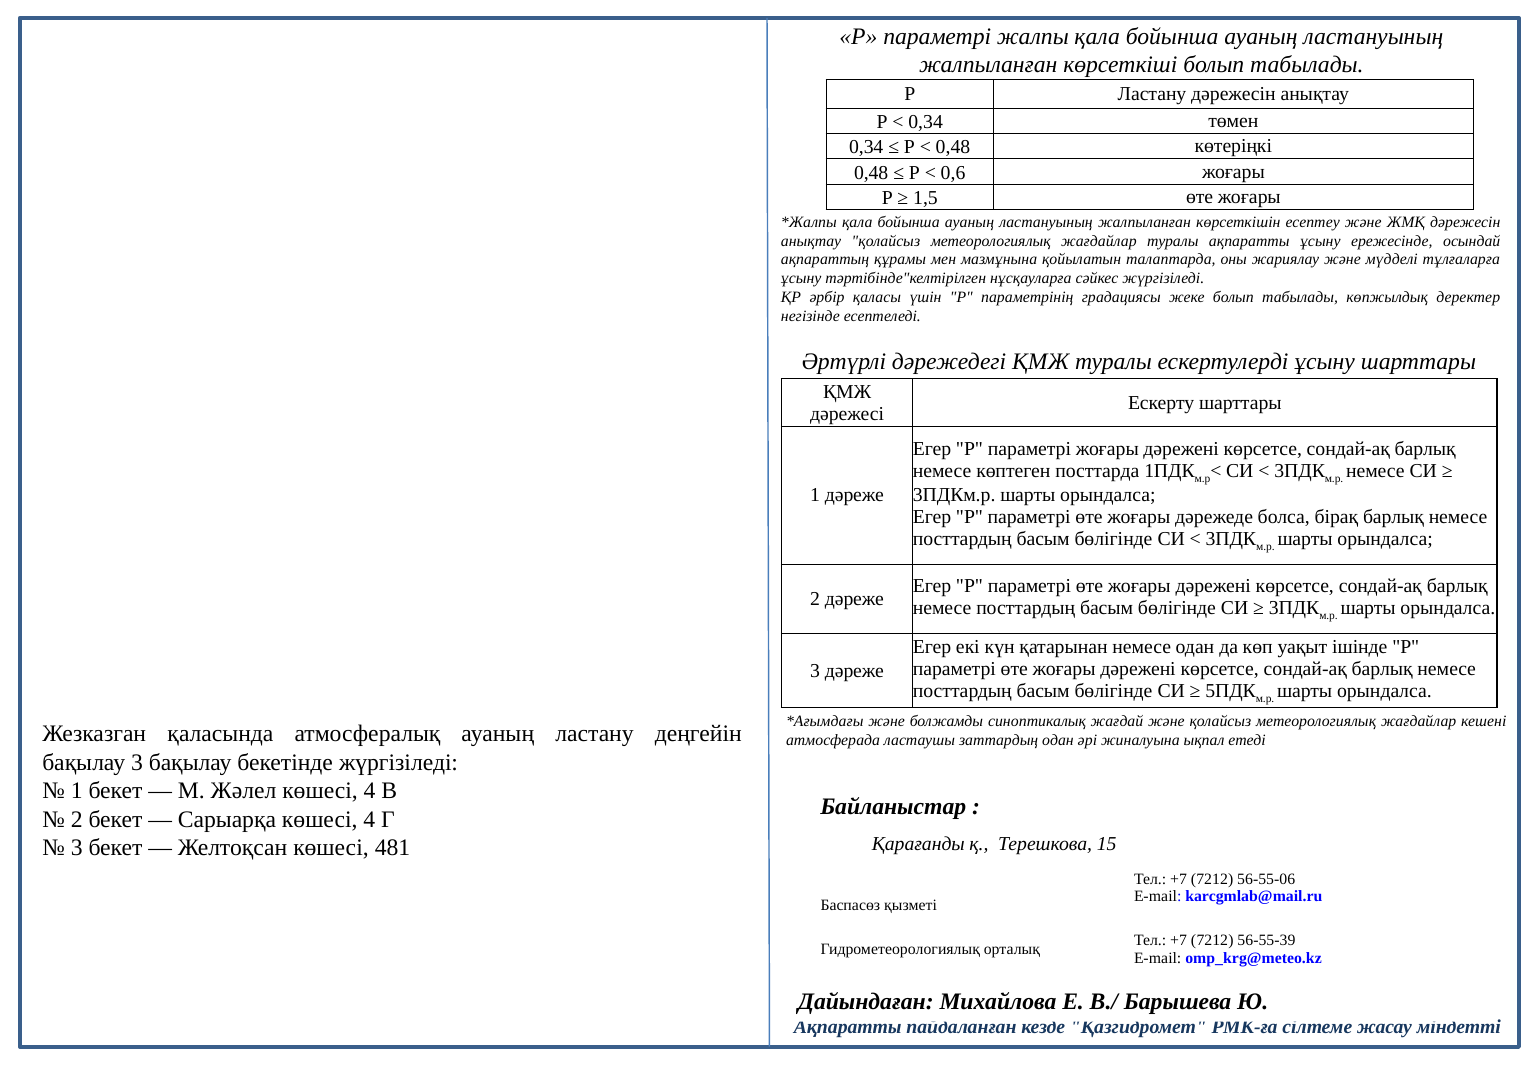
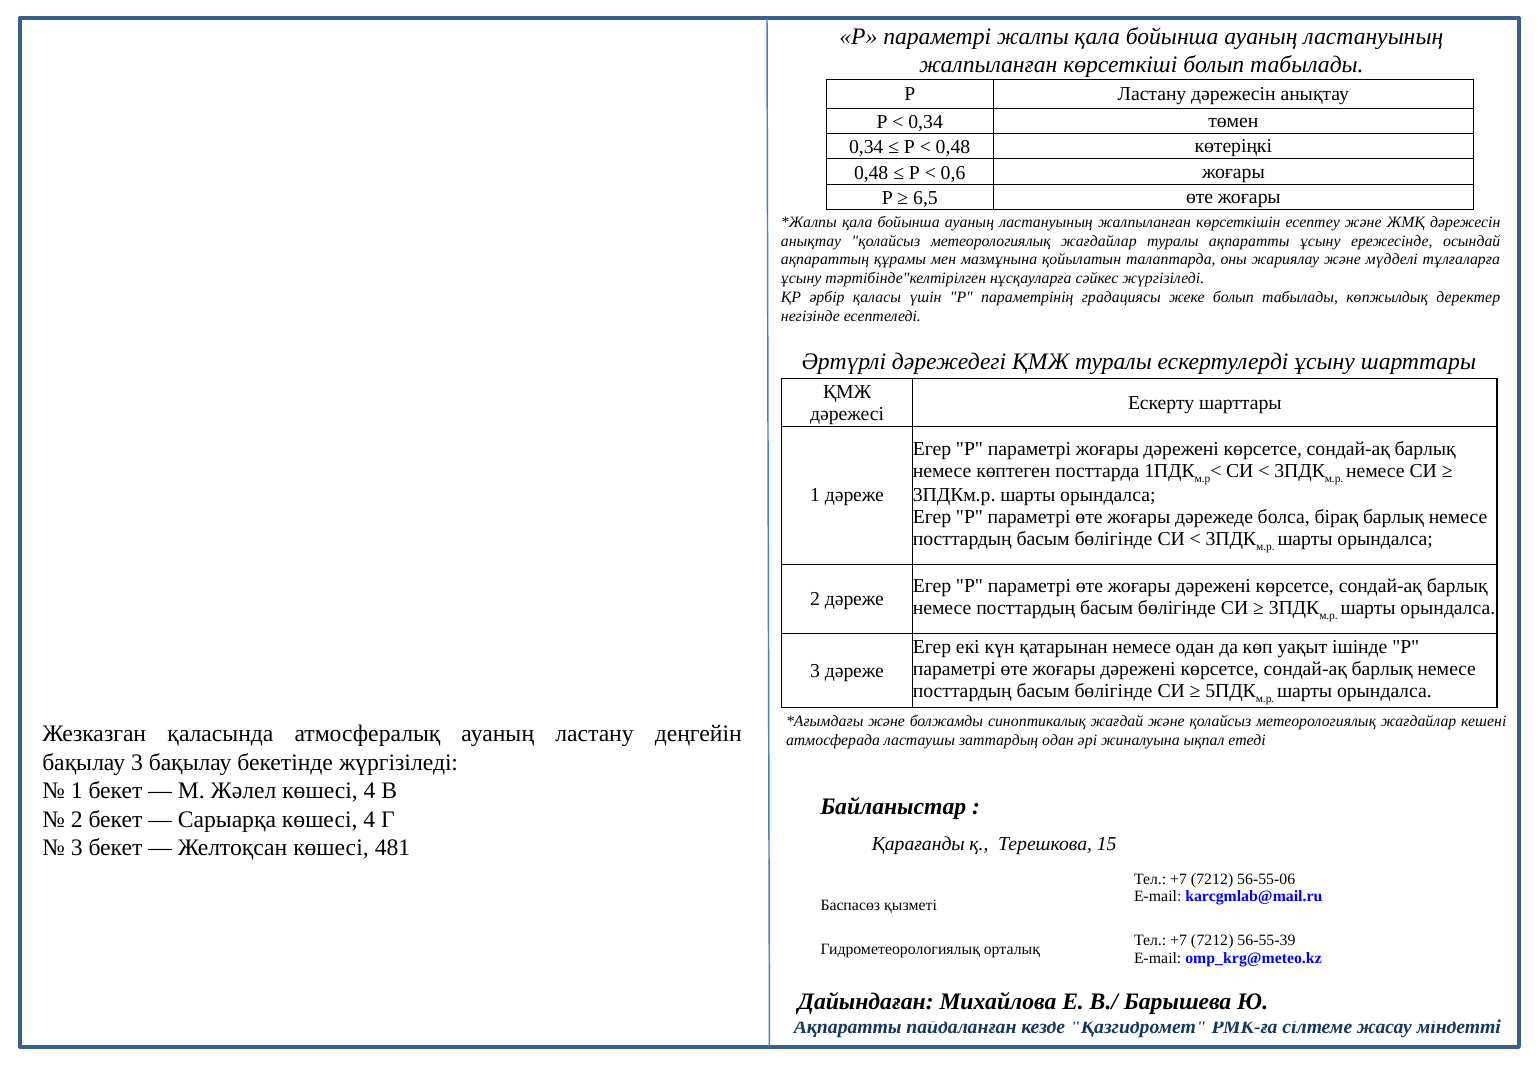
1,5: 1,5 -> 6,5
